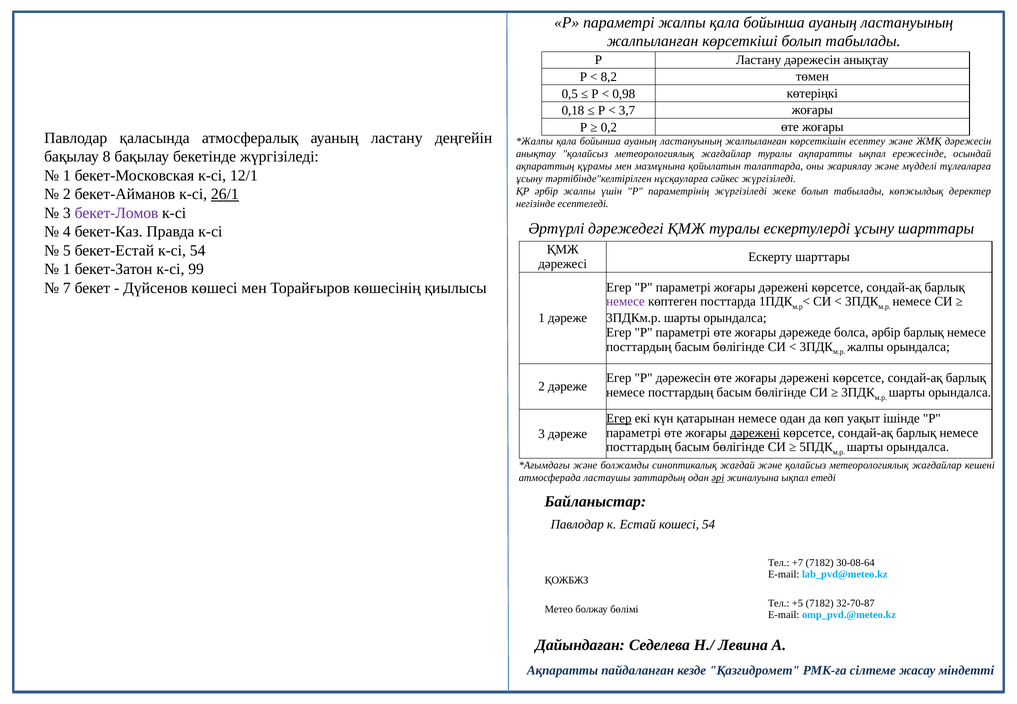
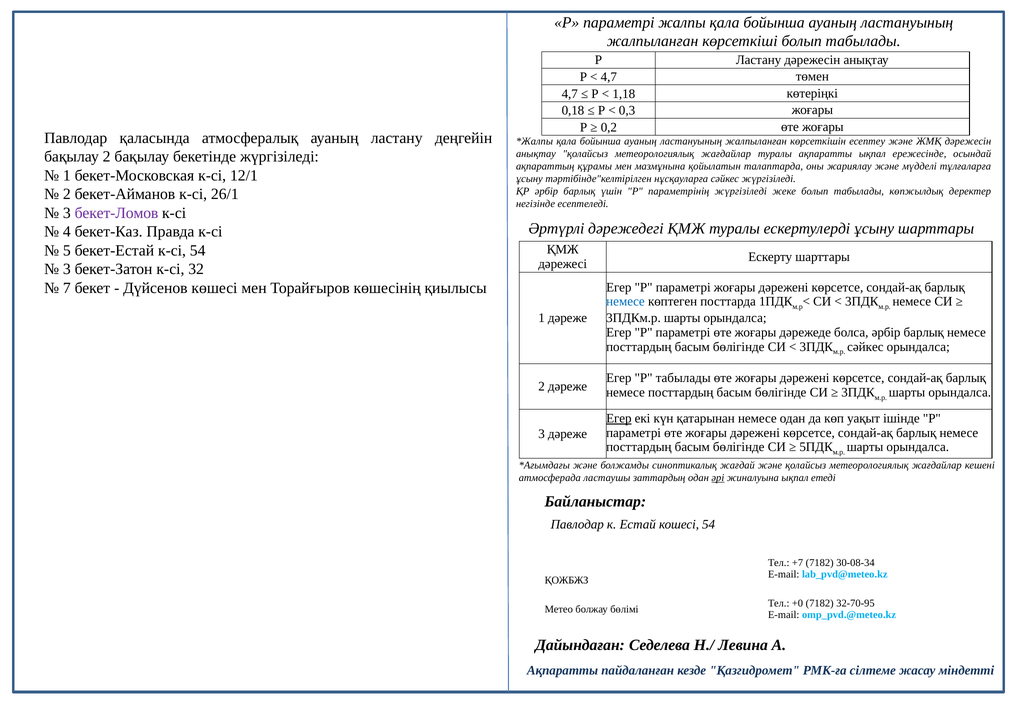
8,2 at (609, 77): 8,2 -> 4,7
0,5 at (570, 94): 0,5 -> 4,7
0,98: 0,98 -> 1,18
3,7: 3,7 -> 0,3
бақылау 8: 8 -> 2
ҚР әрбір жалпы: жалпы -> барлық
26/1 underline: present -> none
1 at (67, 269): 1 -> 3
99: 99 -> 32
немесе at (625, 302) colour: purple -> blue
жалпы at (865, 347): жалпы -> сәйкес
Р дәрежесін: дәрежесін -> табылады
дәрежені at (755, 433) underline: present -> none
30-08-64: 30-08-64 -> 30-08-34
+5: +5 -> +0
32-70-87: 32-70-87 -> 32-70-95
